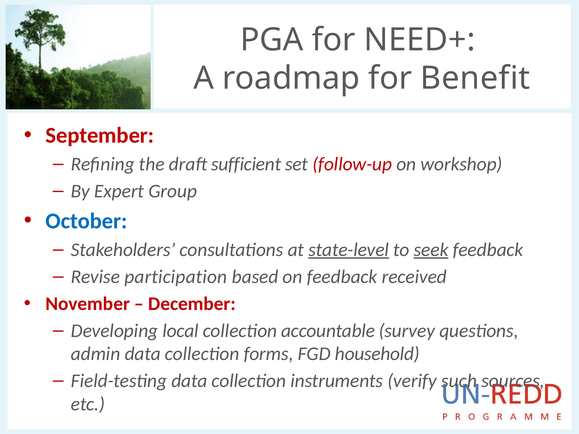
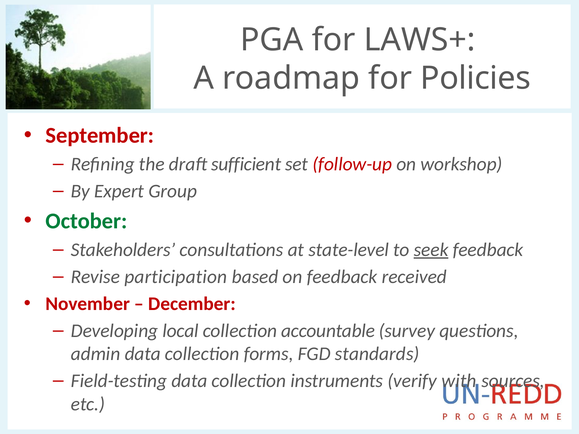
NEED+: NEED+ -> LAWS+
Benefit: Benefit -> Policies
October colour: blue -> green
state-level underline: present -> none
household: household -> standards
such: such -> with
